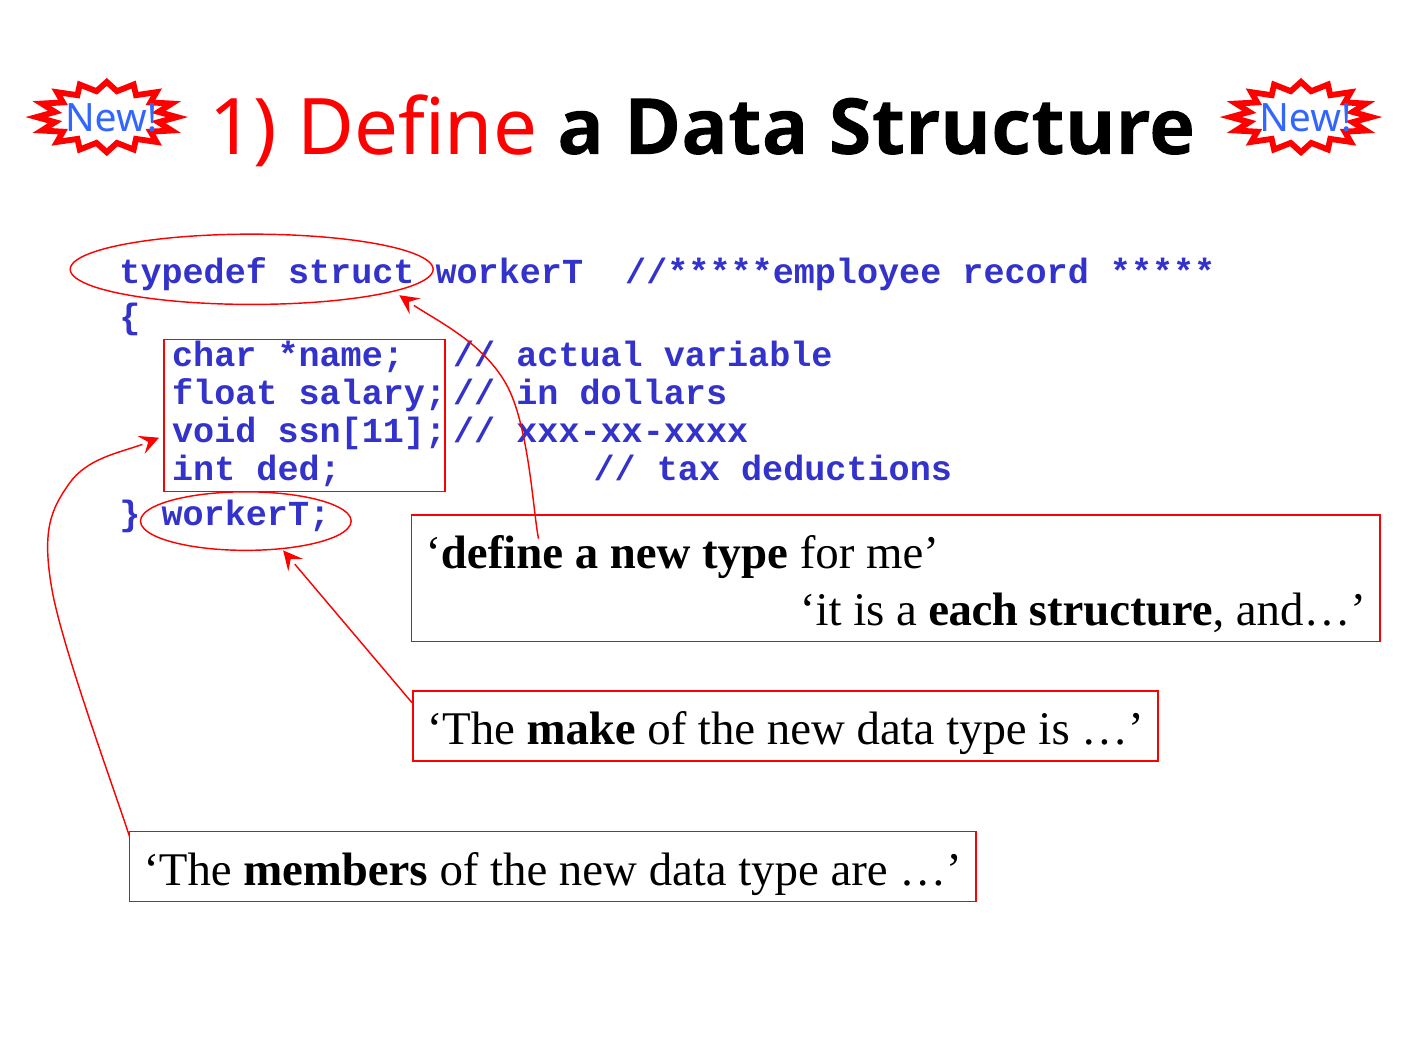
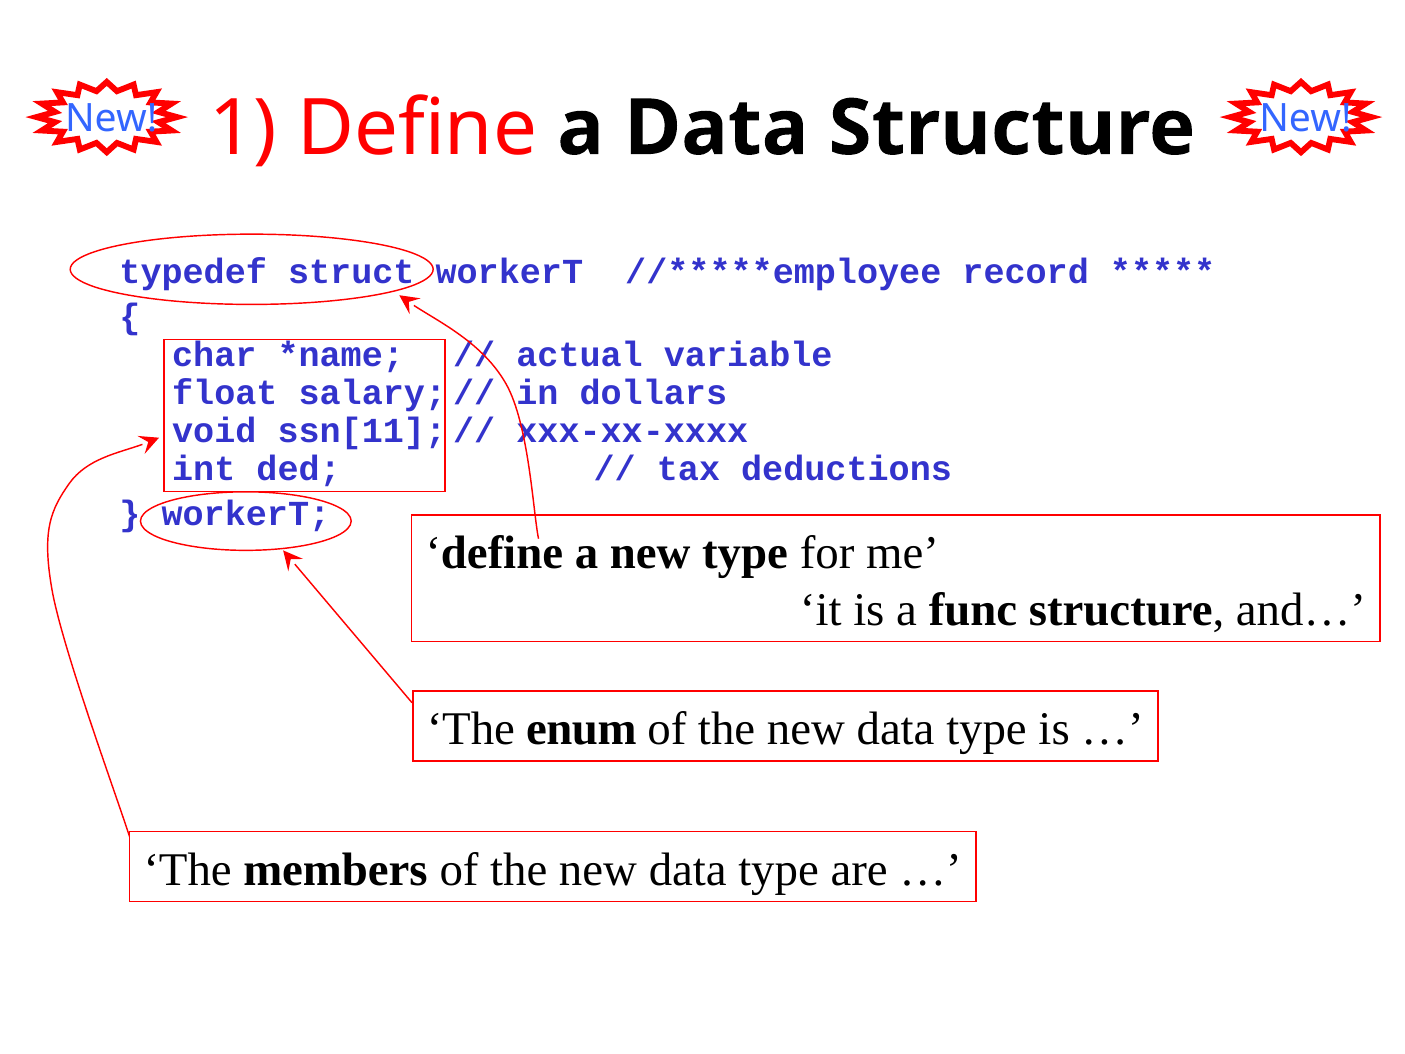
each: each -> func
make: make -> enum
